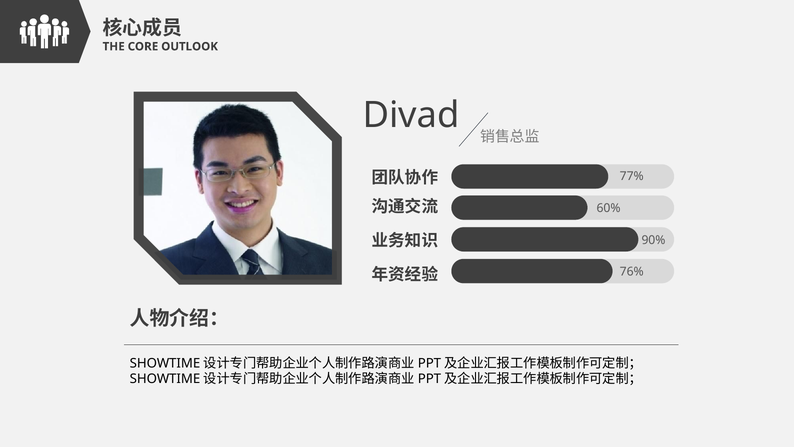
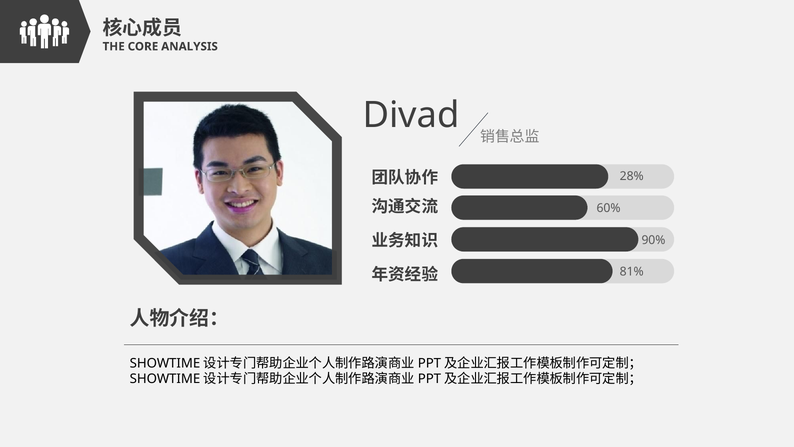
OUTLOOK: OUTLOOK -> ANALYSIS
77%: 77% -> 28%
76%: 76% -> 81%
